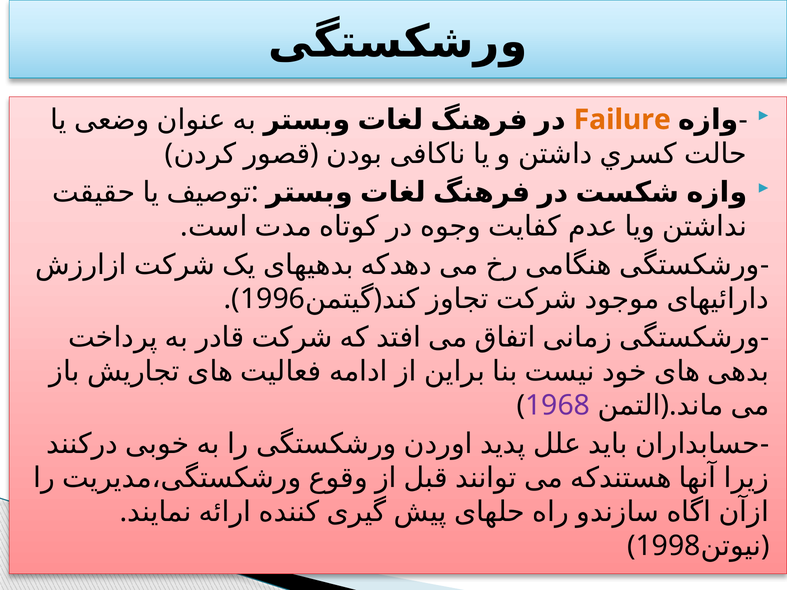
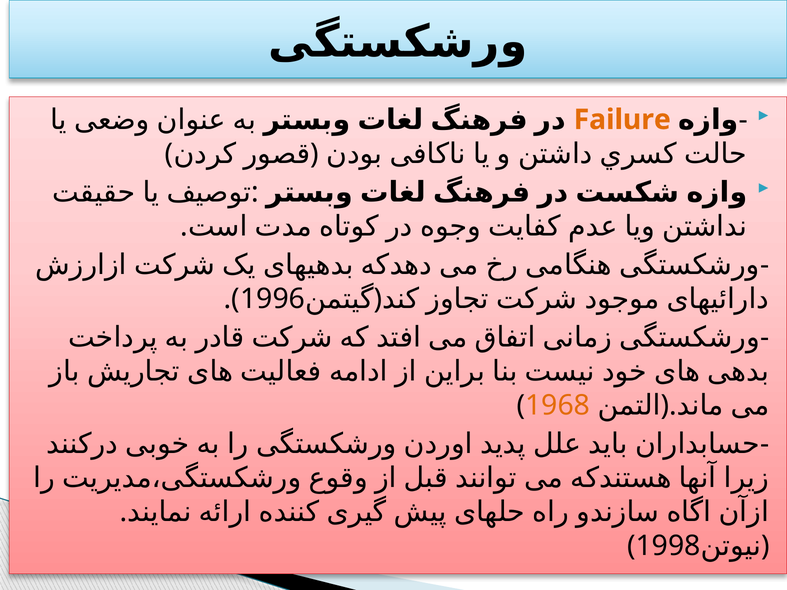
1968 colour: purple -> orange
